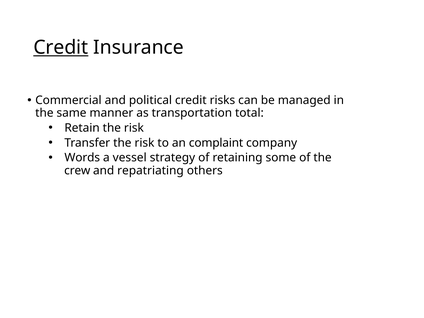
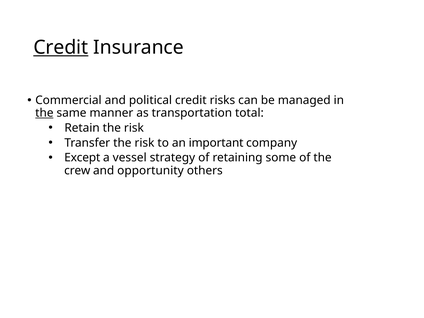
the at (44, 113) underline: none -> present
complaint: complaint -> important
Words: Words -> Except
repatriating: repatriating -> opportunity
